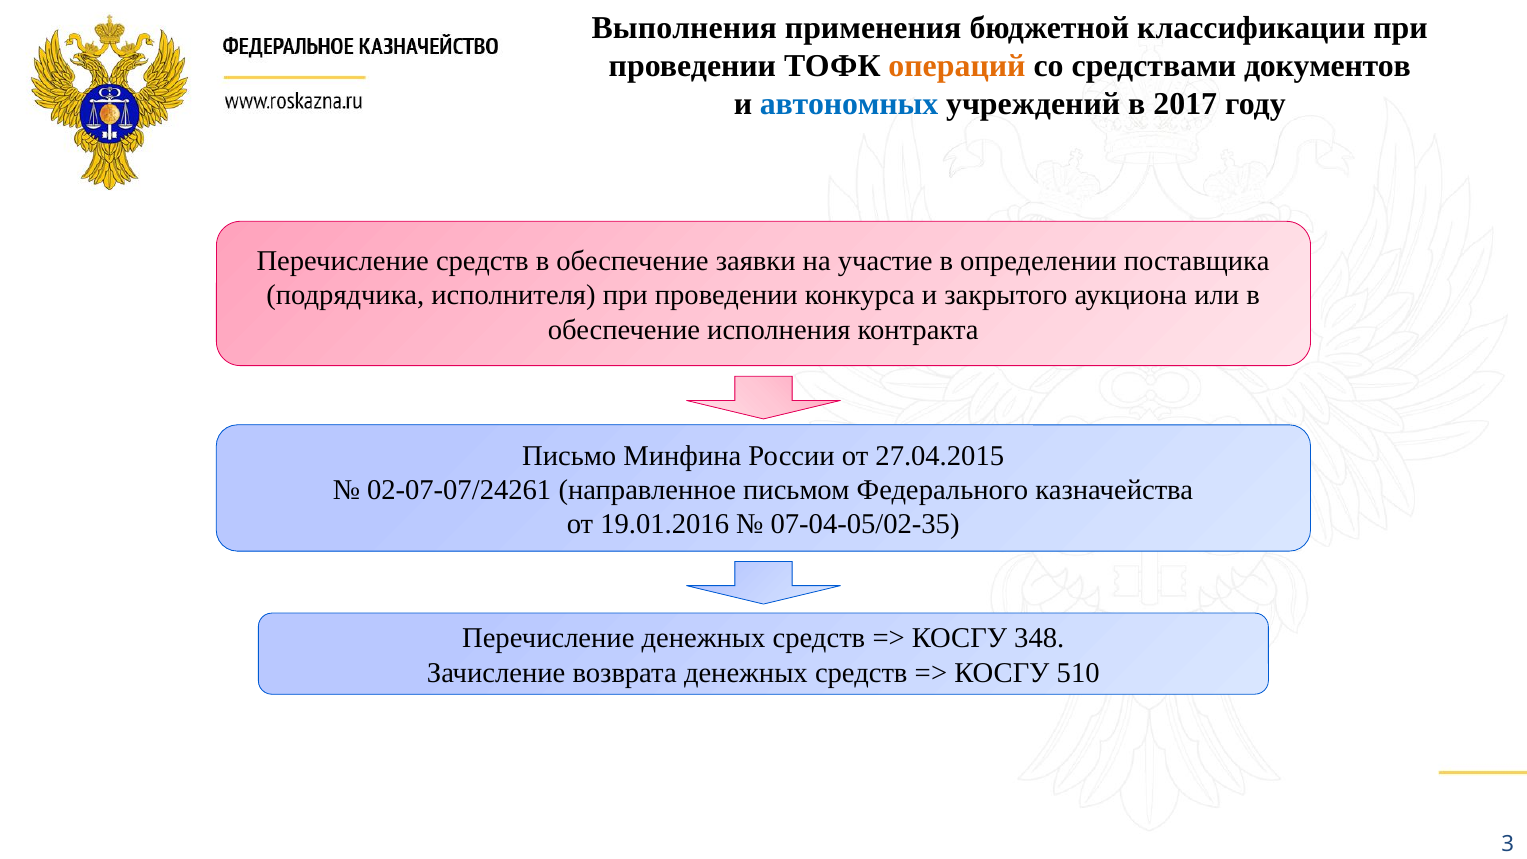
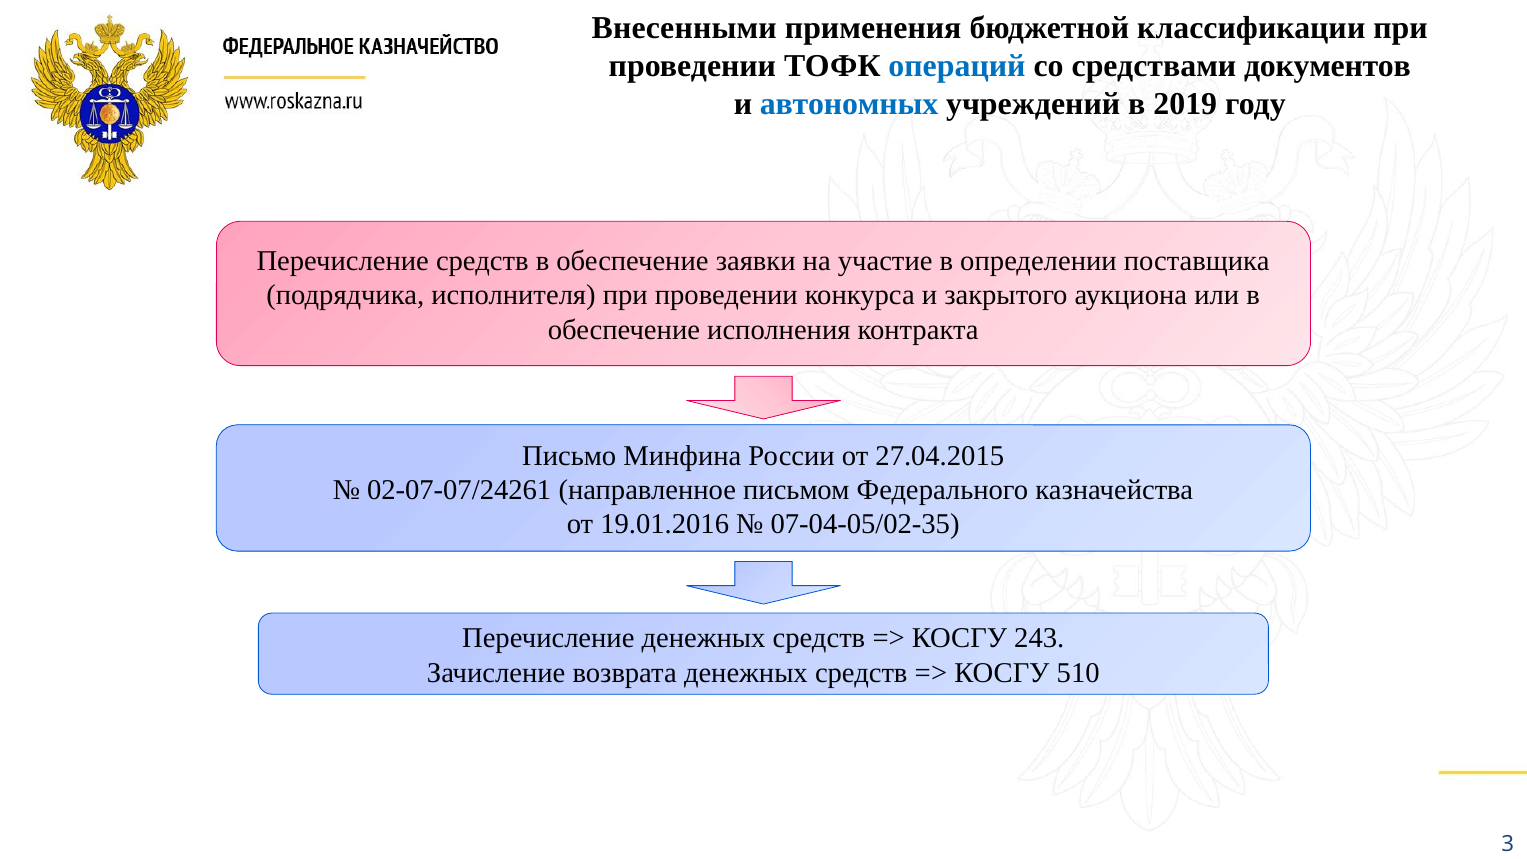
Выполнения: Выполнения -> Внесенными
операций colour: orange -> blue
2017: 2017 -> 2019
348: 348 -> 243
